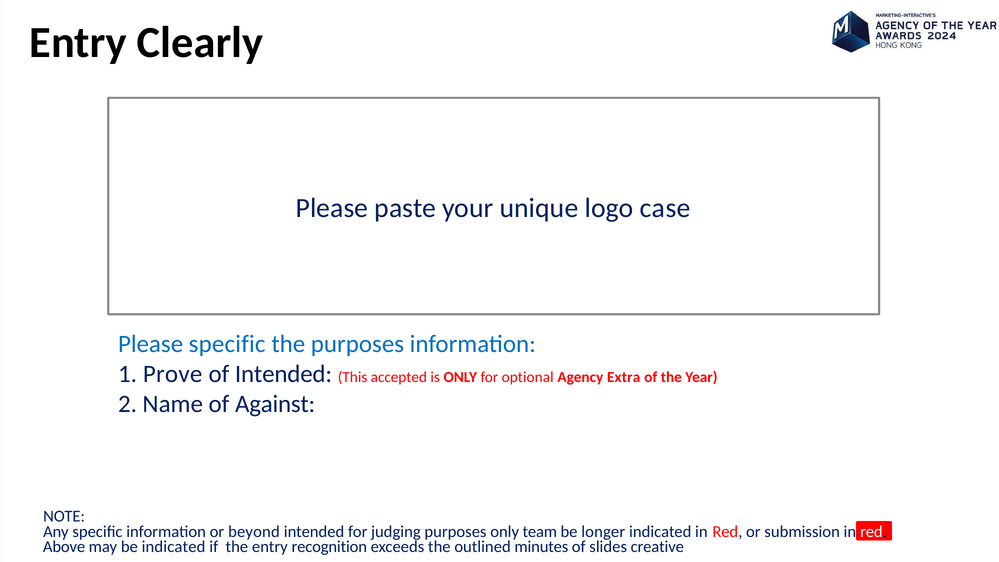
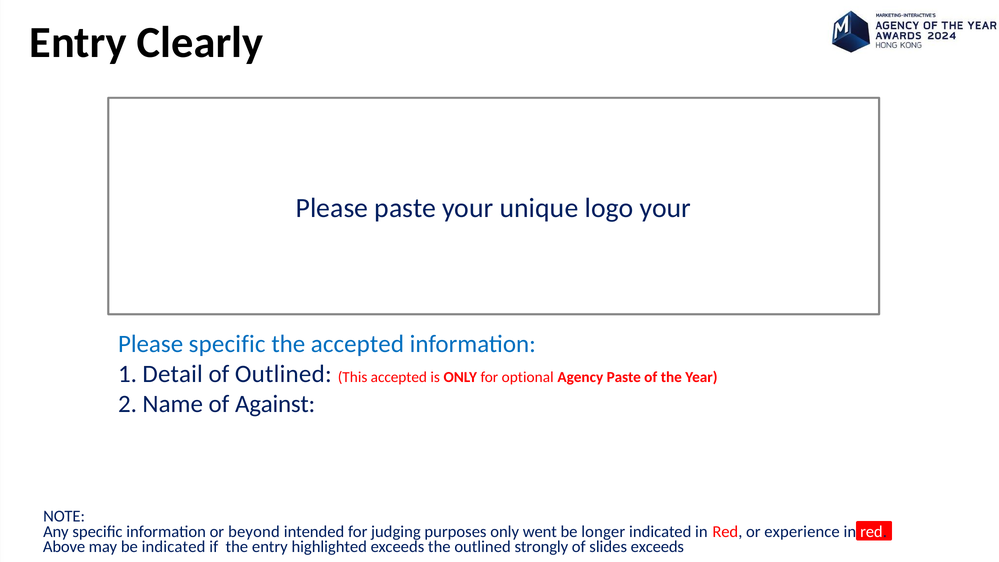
logo case: case -> your
the purposes: purposes -> accepted
Prove: Prove -> Detail
of Intended: Intended -> Outlined
Agency Extra: Extra -> Paste
team: team -> went
submission: submission -> experience
recognition: recognition -> highlighted
minutes: minutes -> strongly
slides creative: creative -> exceeds
